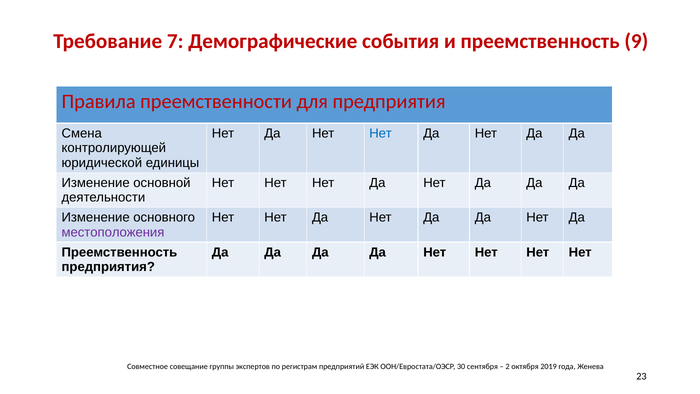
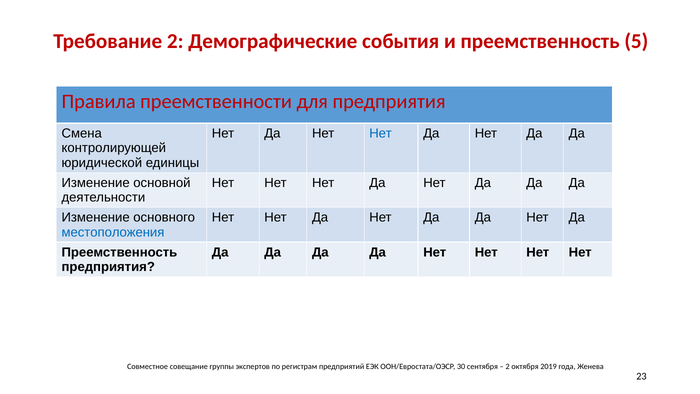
Требование 7: 7 -> 2
9: 9 -> 5
местоположения colour: purple -> blue
